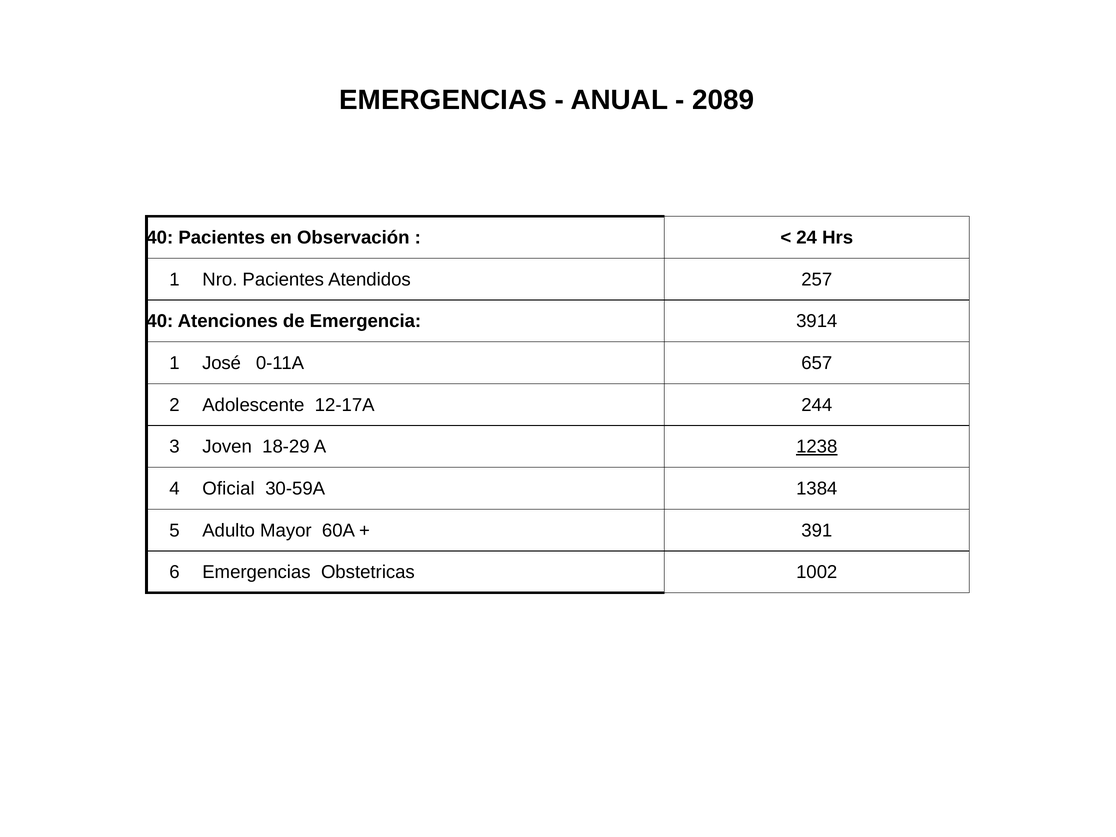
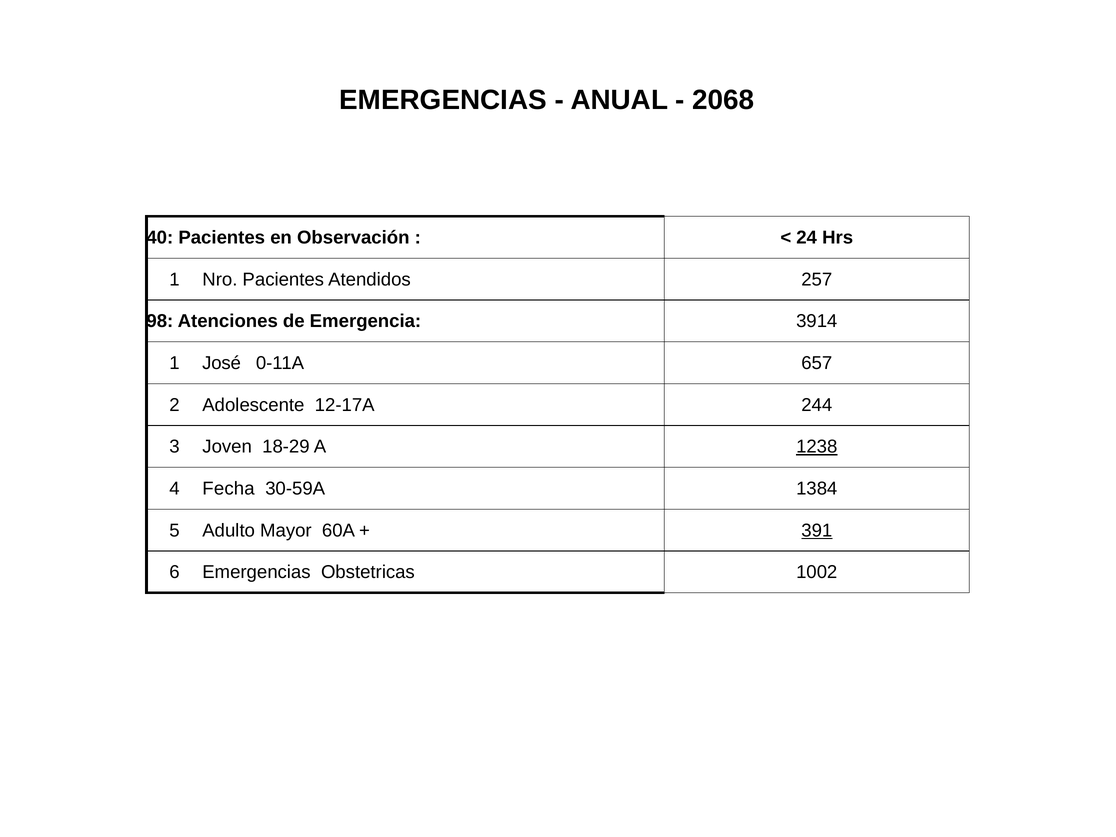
2089: 2089 -> 2068
40 at (160, 321): 40 -> 98
Oficial: Oficial -> Fecha
391 underline: none -> present
